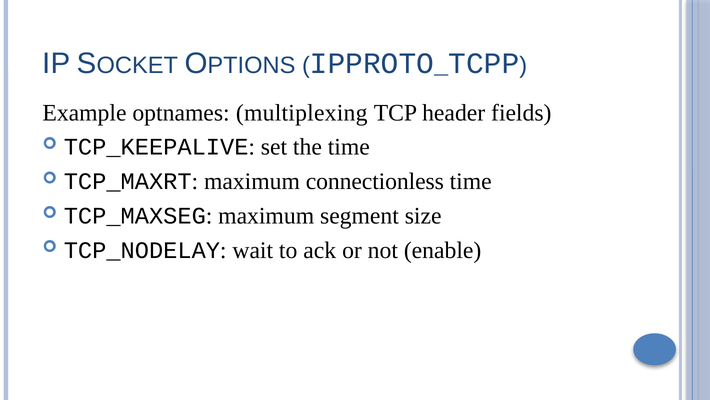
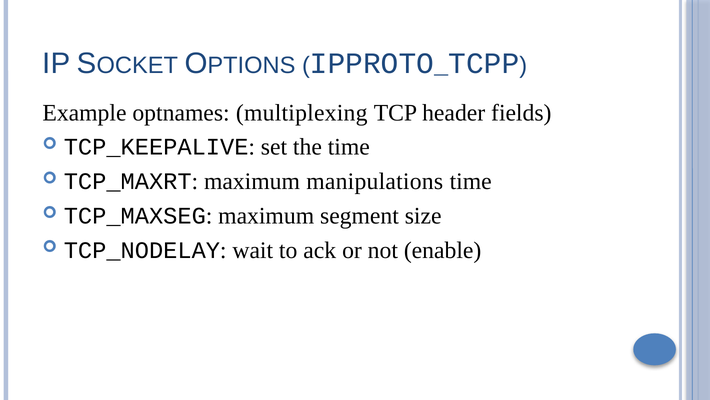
connectionless: connectionless -> manipulations
